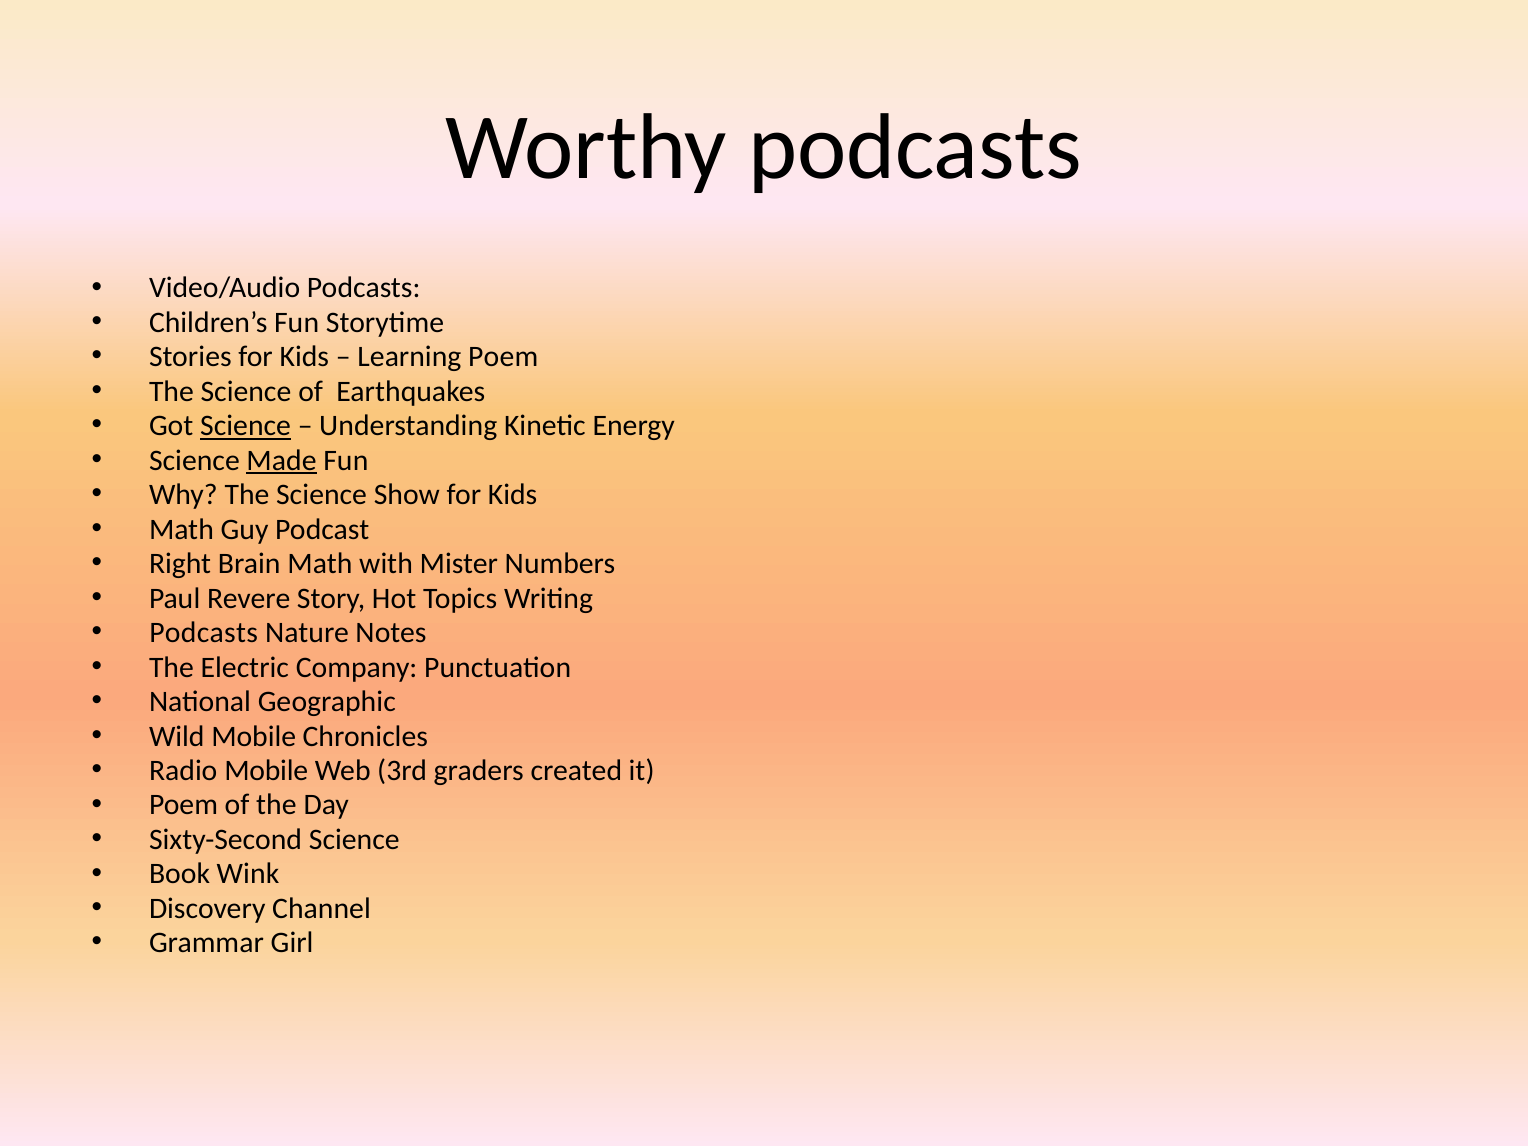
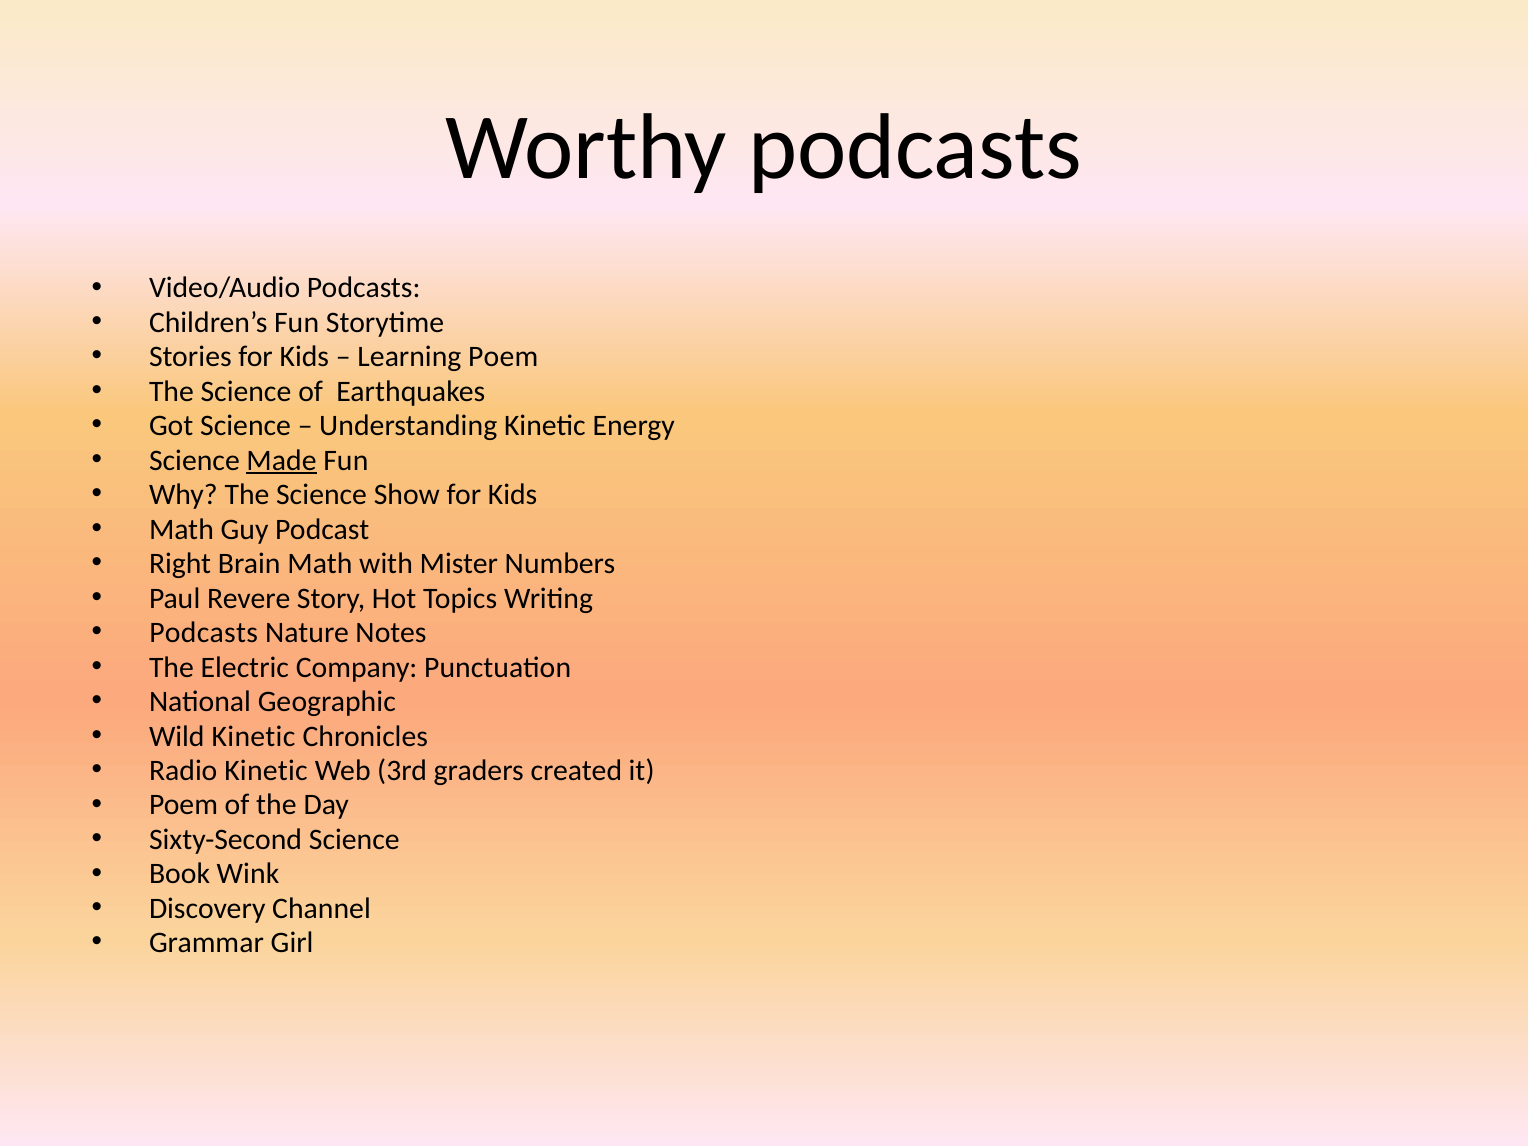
Science at (246, 426) underline: present -> none
Wild Mobile: Mobile -> Kinetic
Radio Mobile: Mobile -> Kinetic
